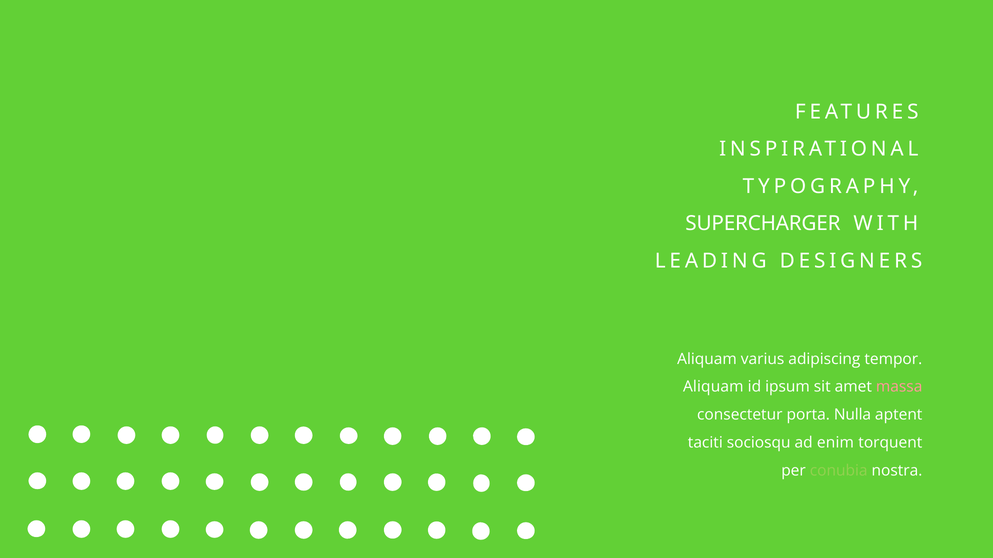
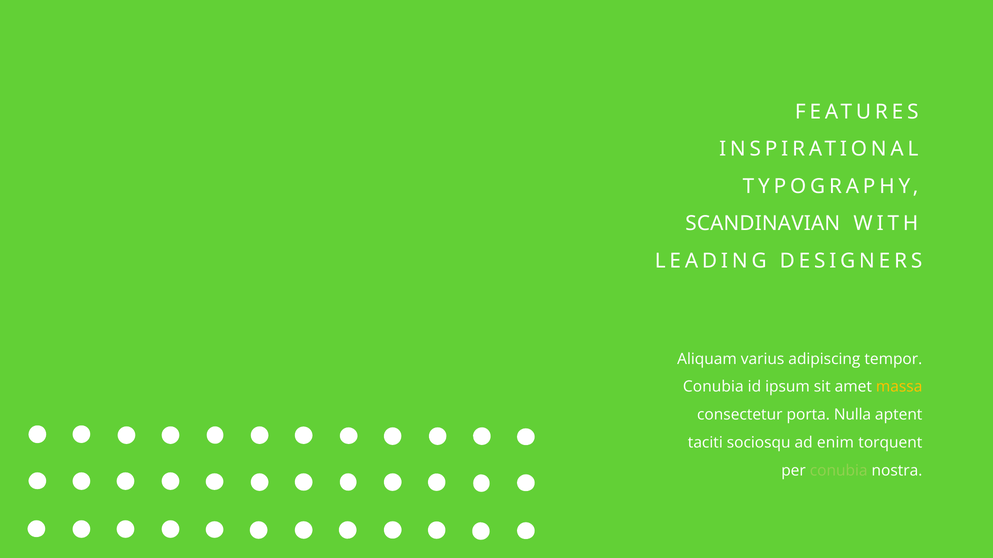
SUPERCHARGER: SUPERCHARGER -> SCANDINAVIAN
Aliquam at (713, 387): Aliquam -> Conubia
massa colour: pink -> yellow
